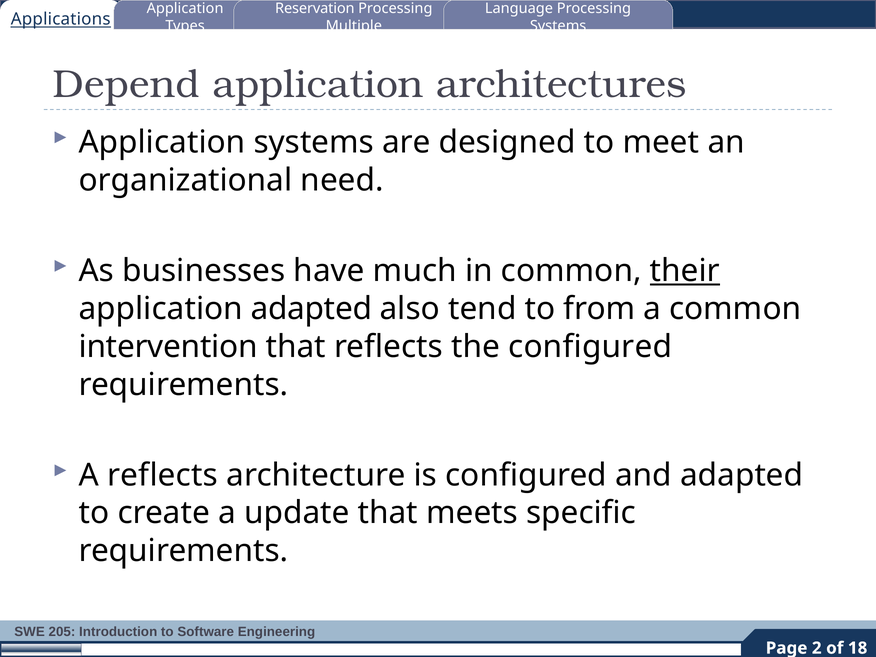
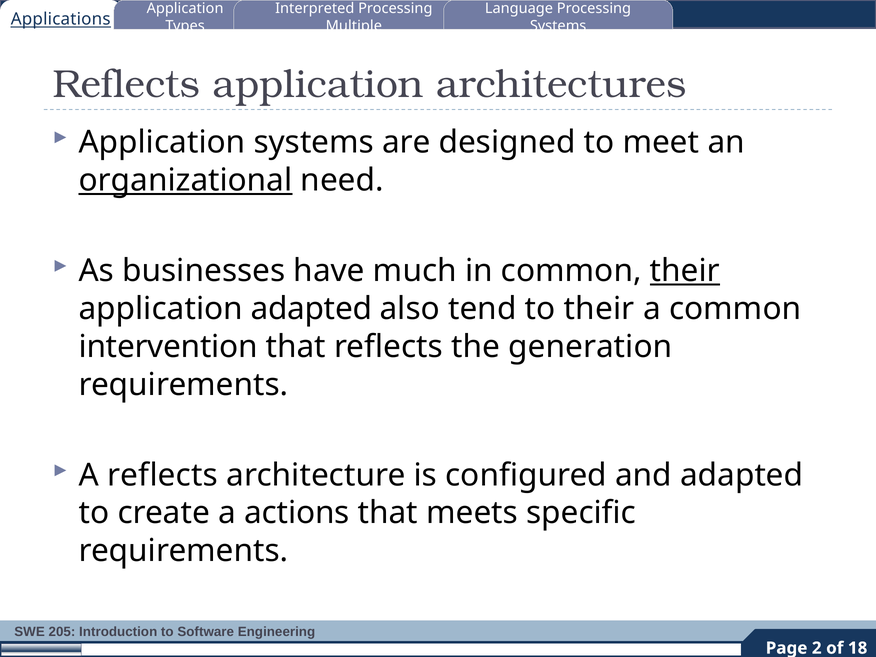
Reservation: Reservation -> Interpreted
Depend at (126, 84): Depend -> Reflects
organizational underline: none -> present
to from: from -> their
the configured: configured -> generation
update: update -> actions
